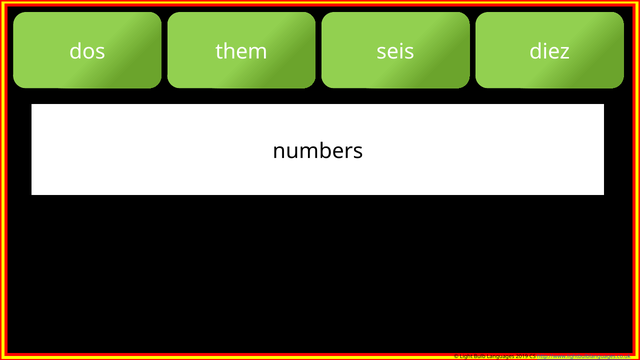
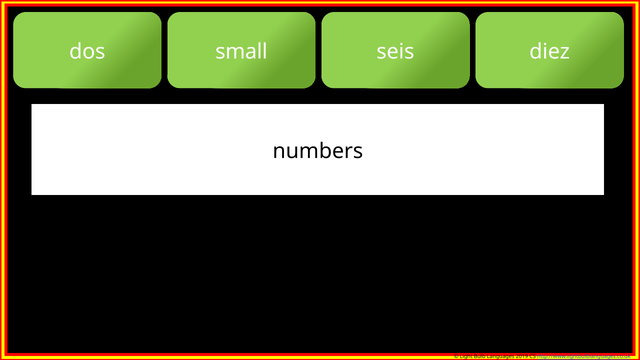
them: them -> small
